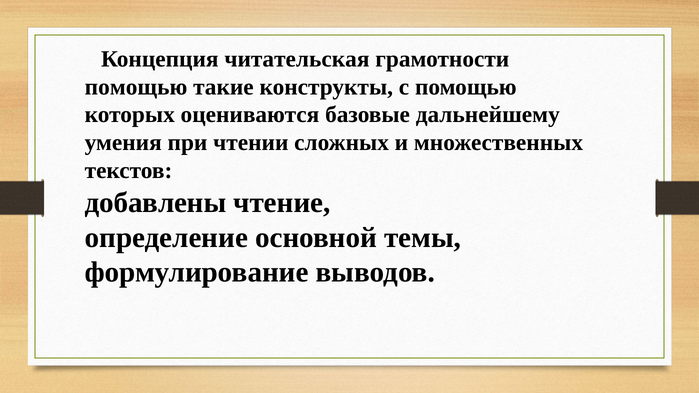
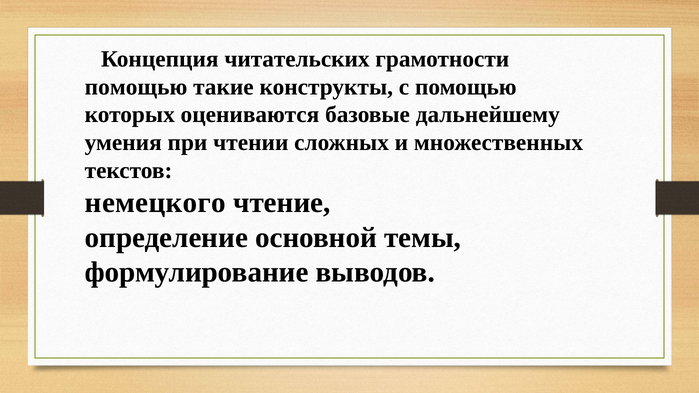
читательская: читательская -> читательских
добавлены: добавлены -> немецкого
